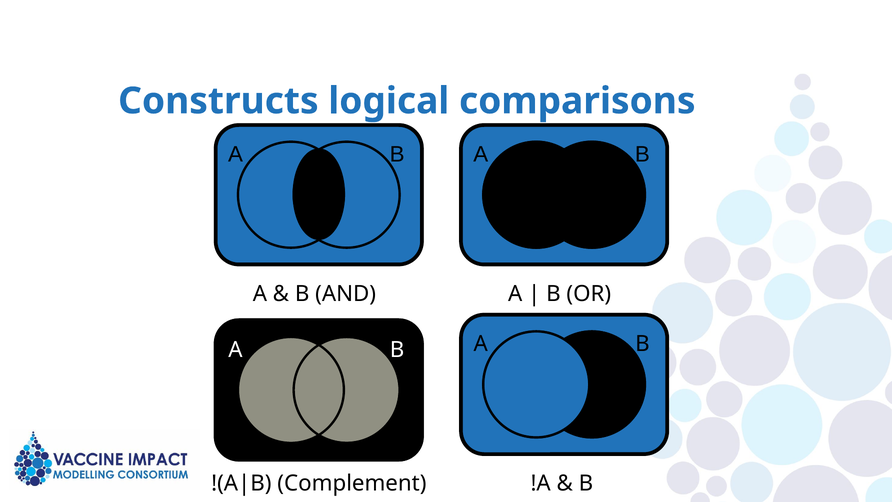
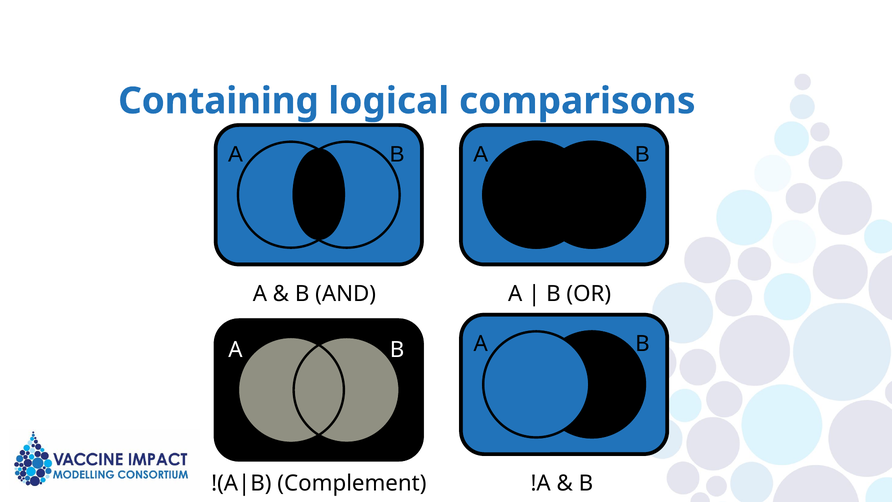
Constructs: Constructs -> Containing
